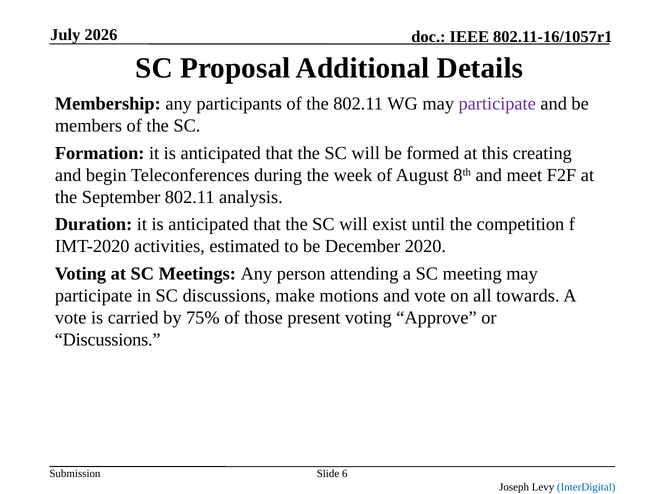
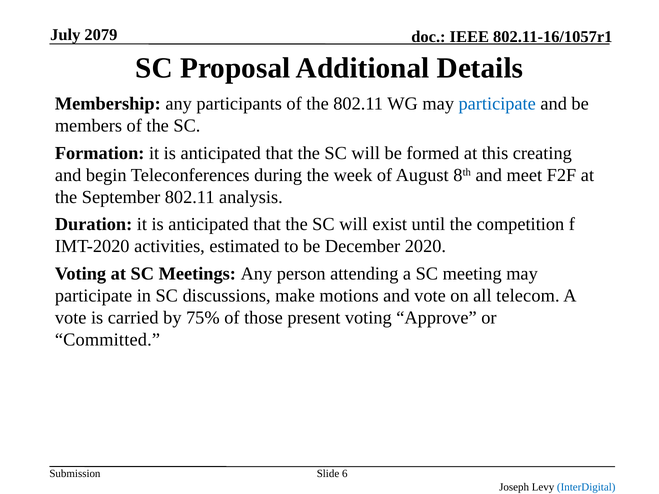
2026: 2026 -> 2079
participate at (497, 104) colour: purple -> blue
towards: towards -> telecom
Discussions at (108, 340): Discussions -> Committed
